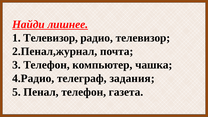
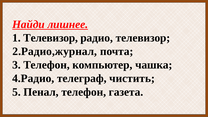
2.Пенал,журнал: 2.Пенал,журнал -> 2.Радио,журнал
задания: задания -> чистить
